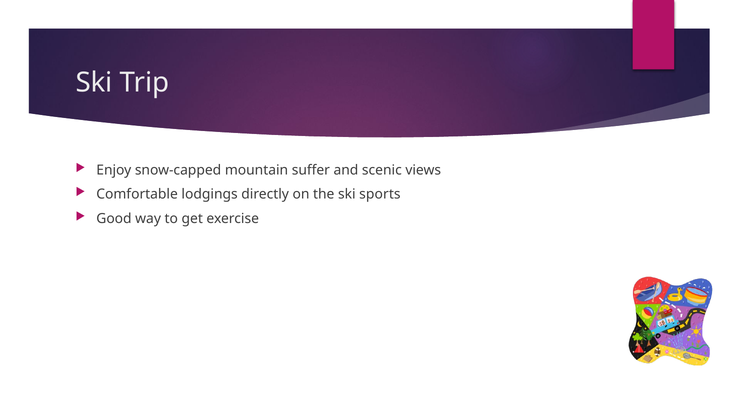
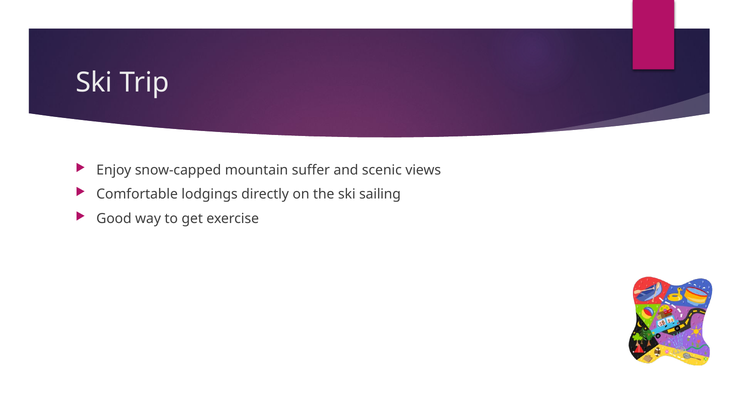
sports: sports -> sailing
